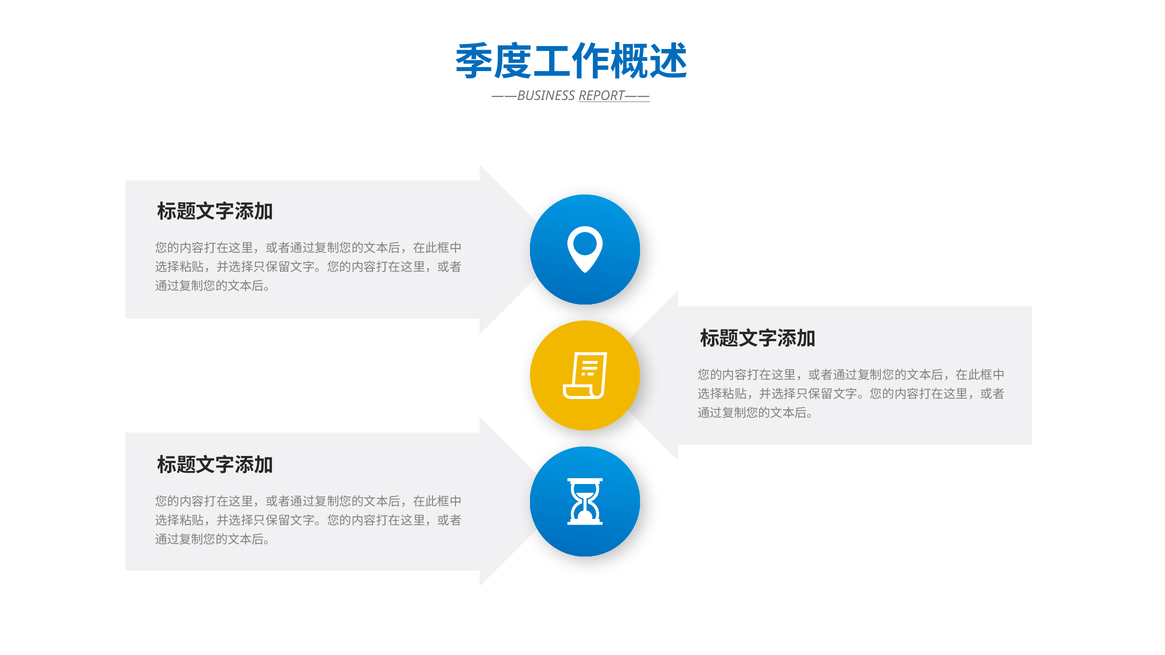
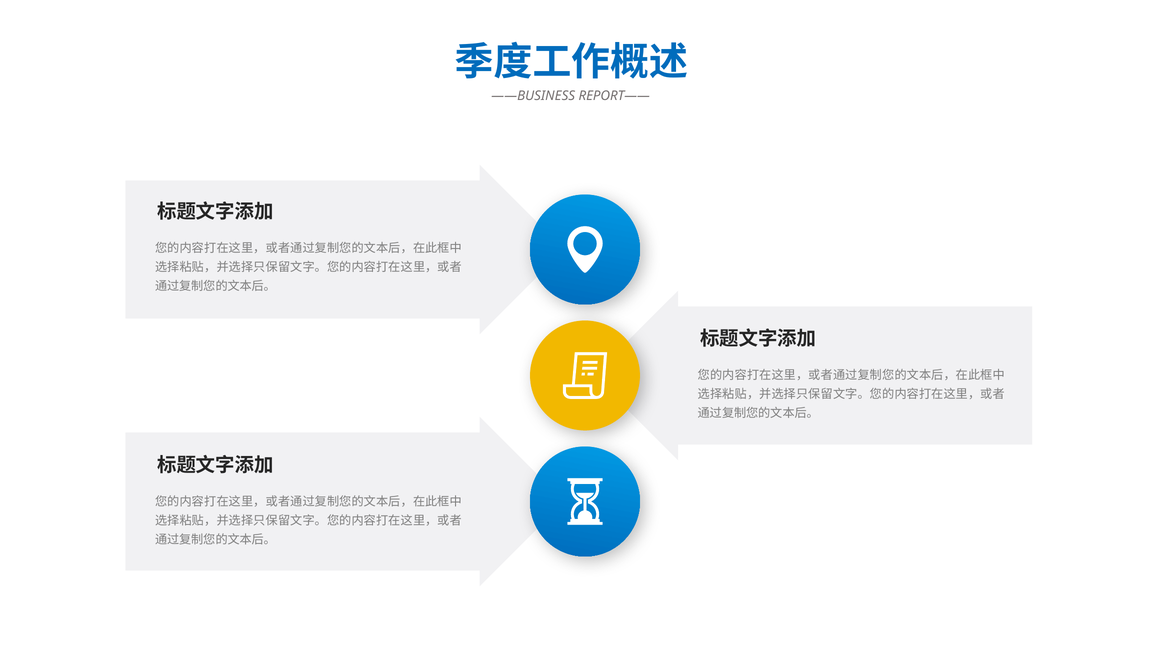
REPORT—— underline: present -> none
